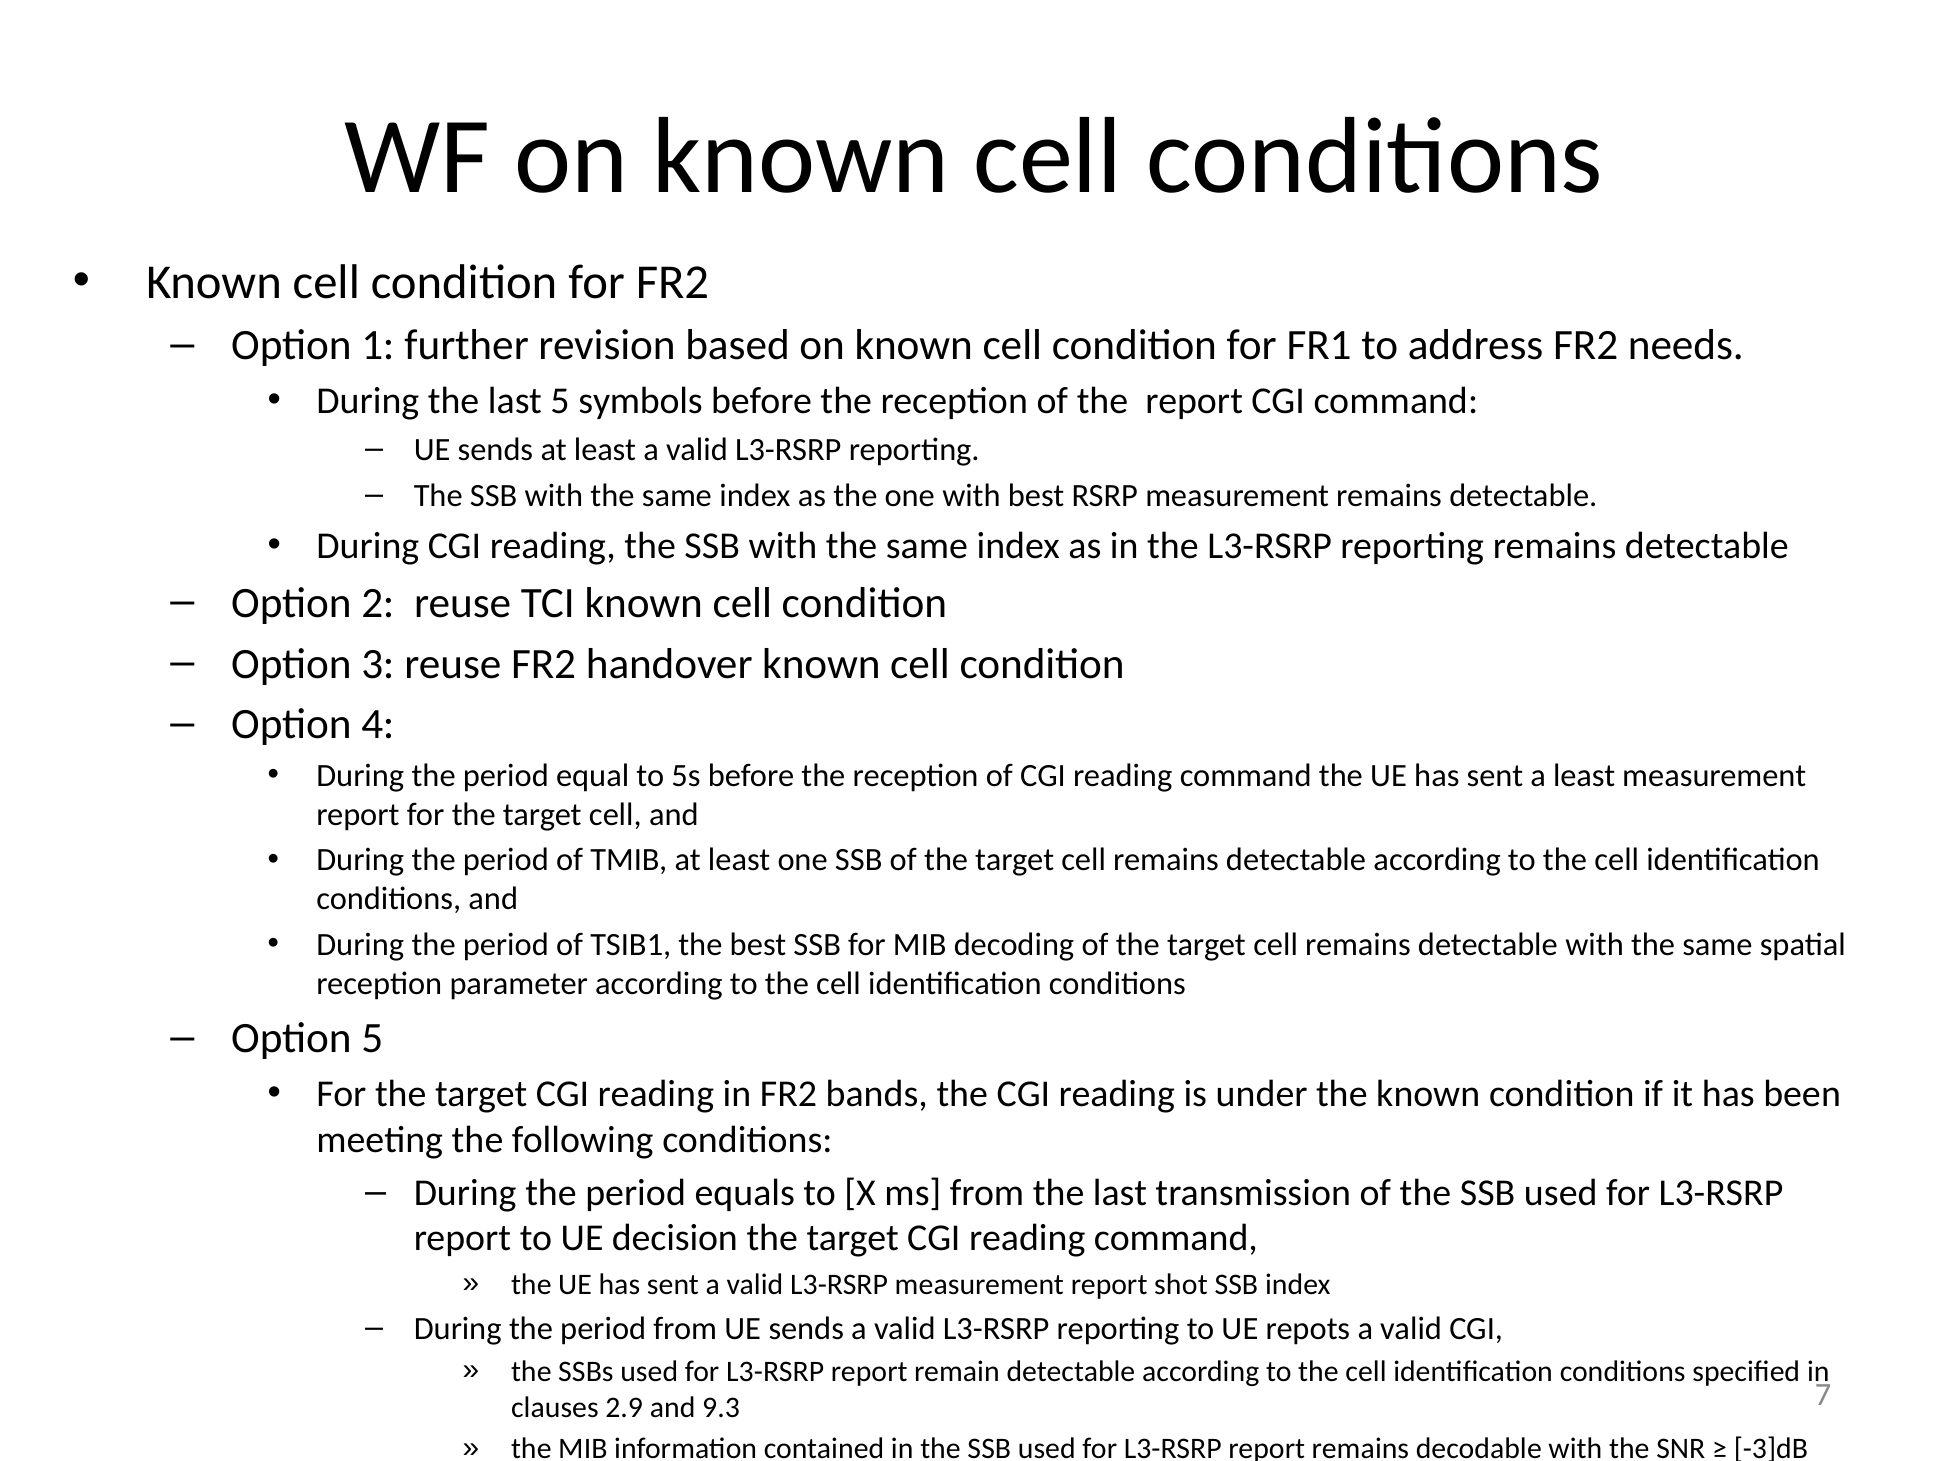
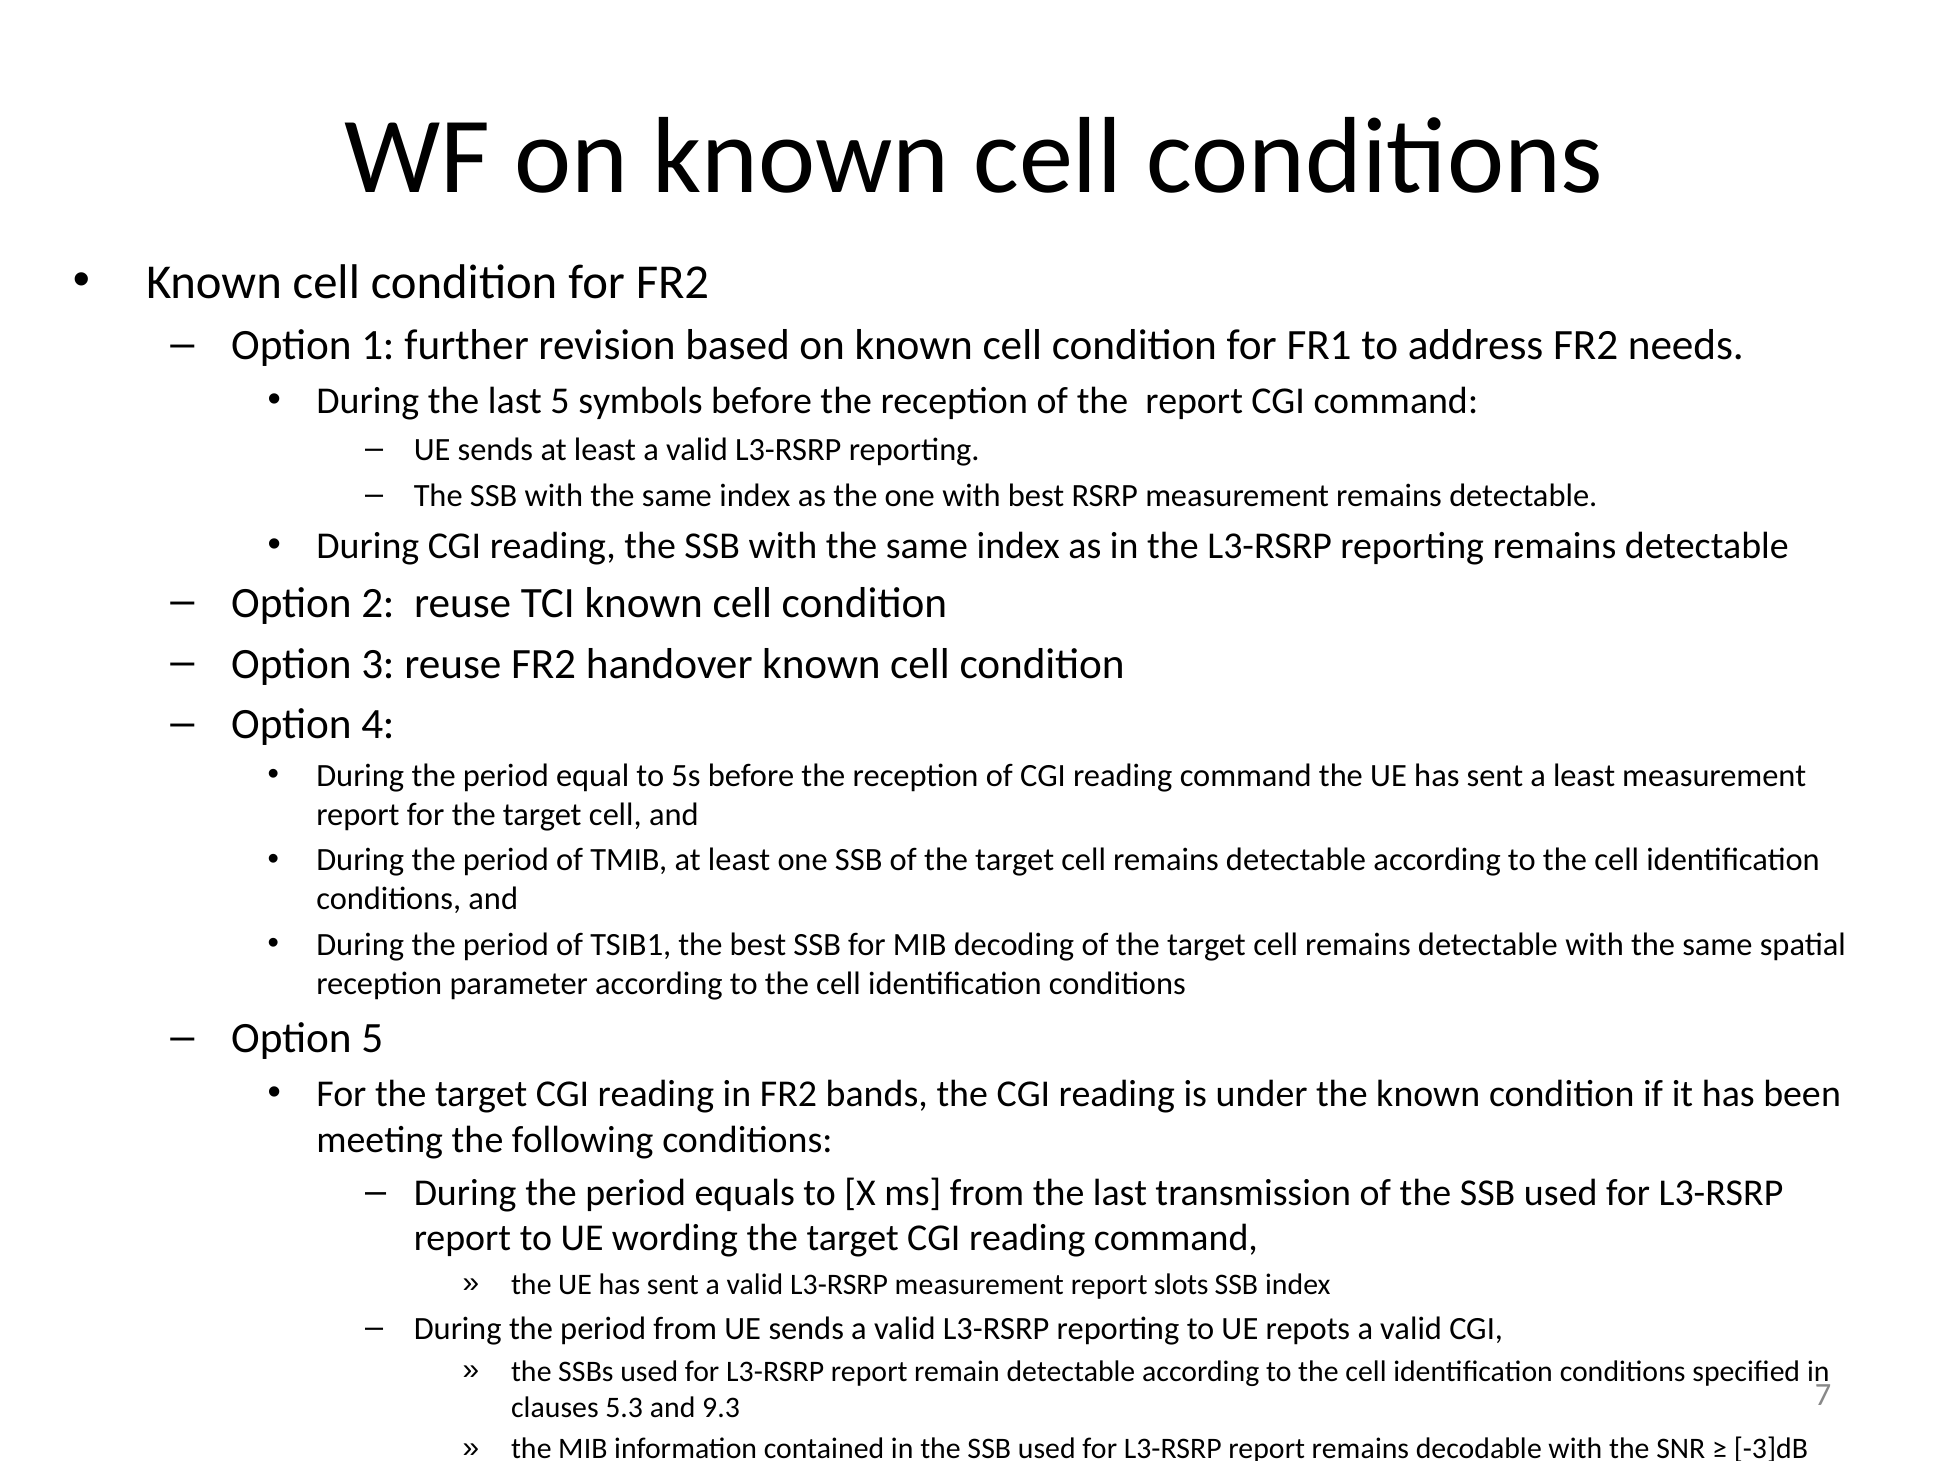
decision: decision -> wording
shot: shot -> slots
2.9: 2.9 -> 5.3
